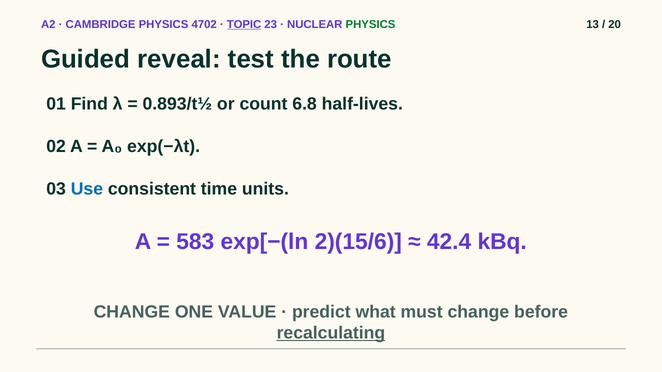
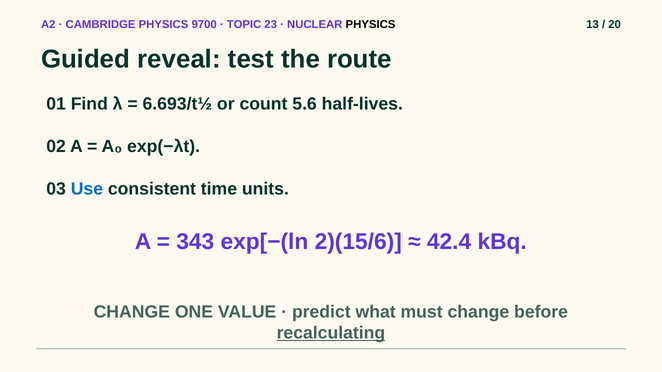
4702: 4702 -> 9700
TOPIC underline: present -> none
PHYSICS at (370, 25) colour: green -> black
0.893/t½: 0.893/t½ -> 6.693/t½
6.8: 6.8 -> 5.6
583: 583 -> 343
